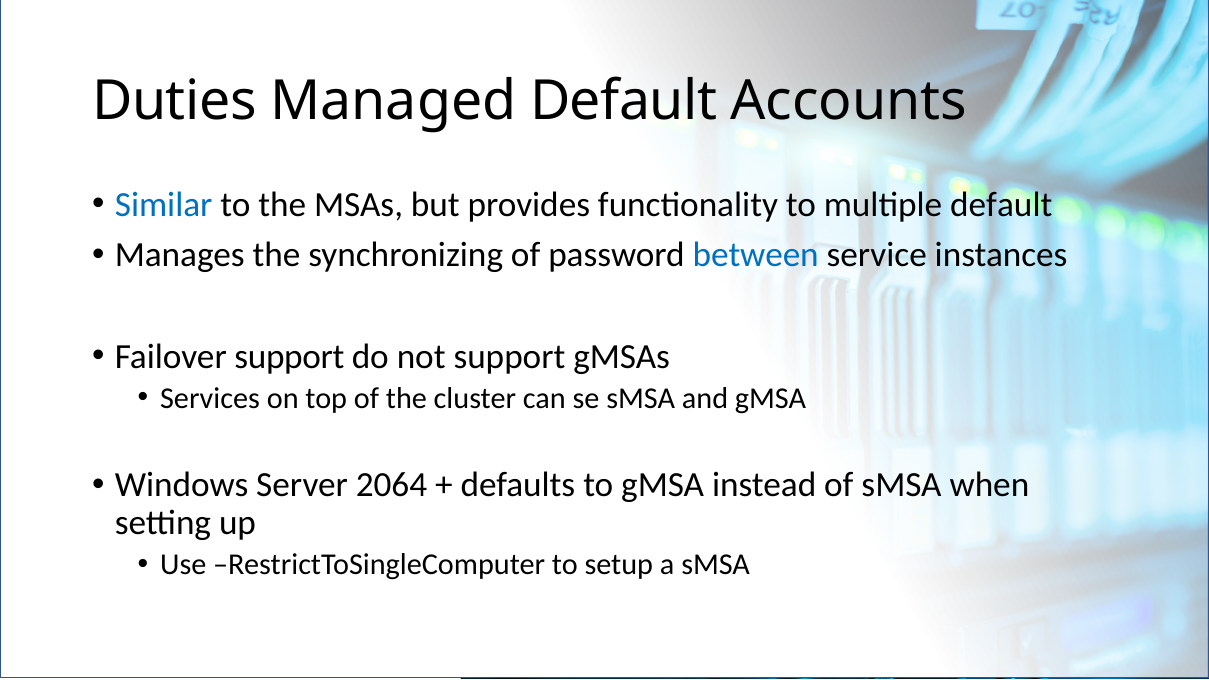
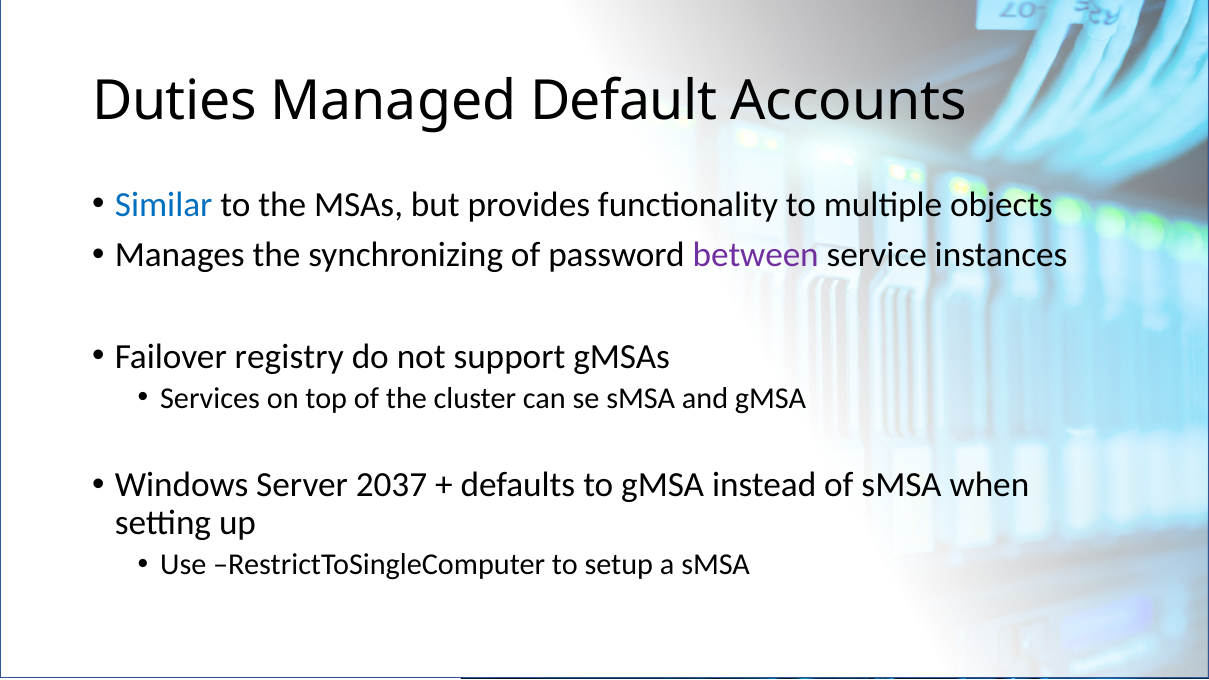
multiple default: default -> objects
between colour: blue -> purple
Failover support: support -> registry
2064: 2064 -> 2037
